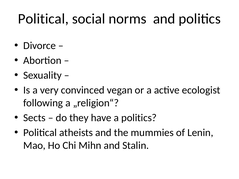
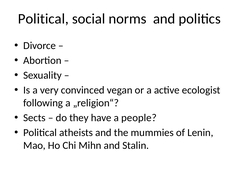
a politics: politics -> people
